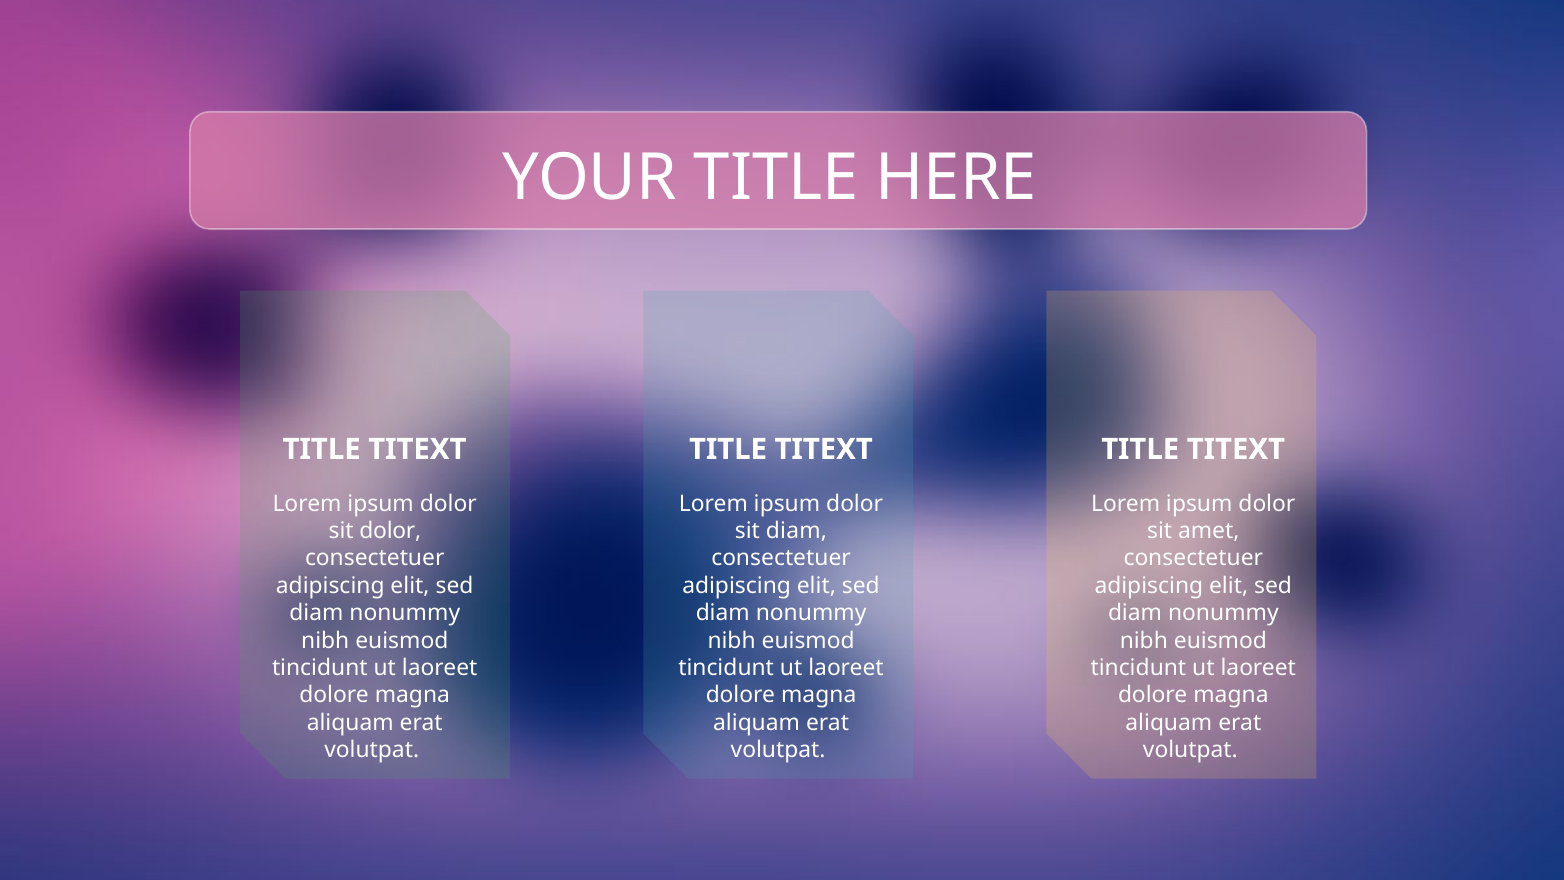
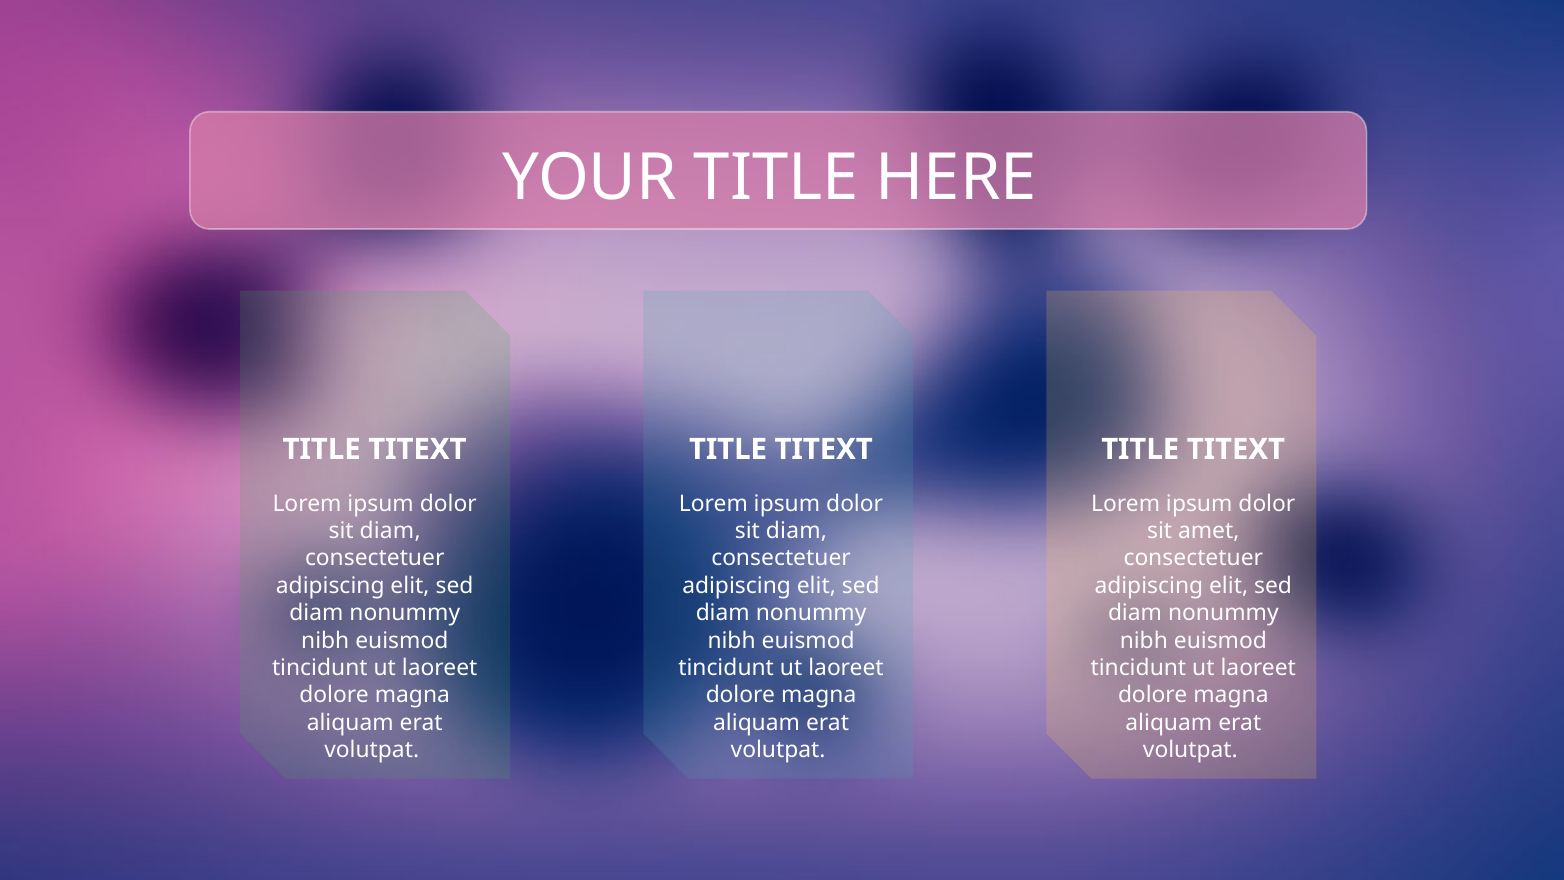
dolor at (390, 531): dolor -> diam
